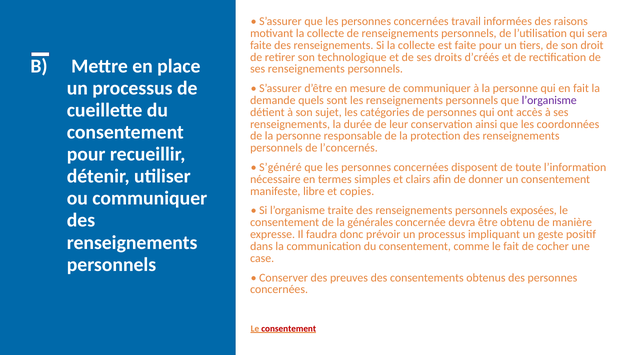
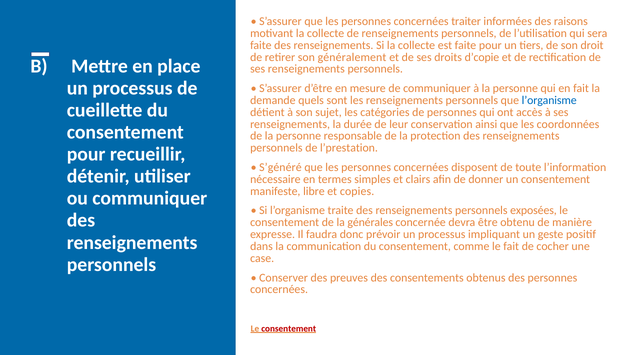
travail: travail -> traiter
technologique: technologique -> généralement
d’créés: d’créés -> d’copie
l’organisme at (549, 100) colour: purple -> blue
l’concernés: l’concernés -> l’prestation
